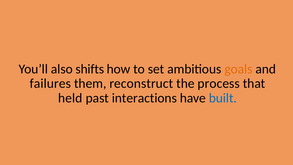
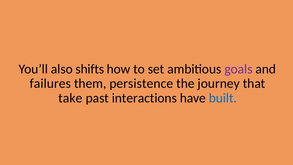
goals colour: orange -> purple
reconstruct: reconstruct -> persistence
process: process -> journey
held: held -> take
